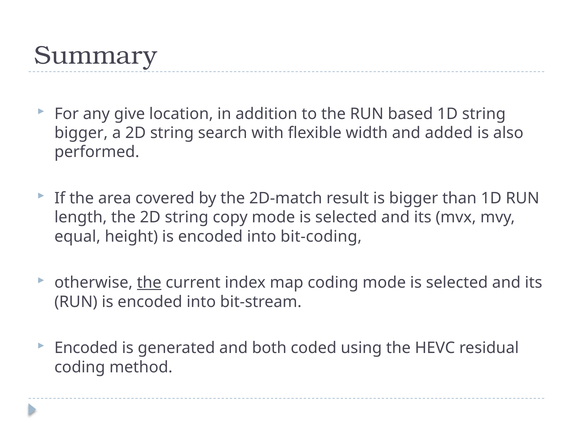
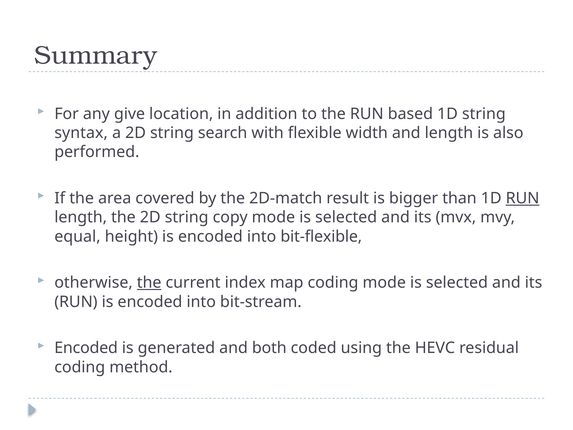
bigger at (81, 133): bigger -> syntax
and added: added -> length
RUN at (523, 198) underline: none -> present
bit-coding: bit-coding -> bit-flexible
